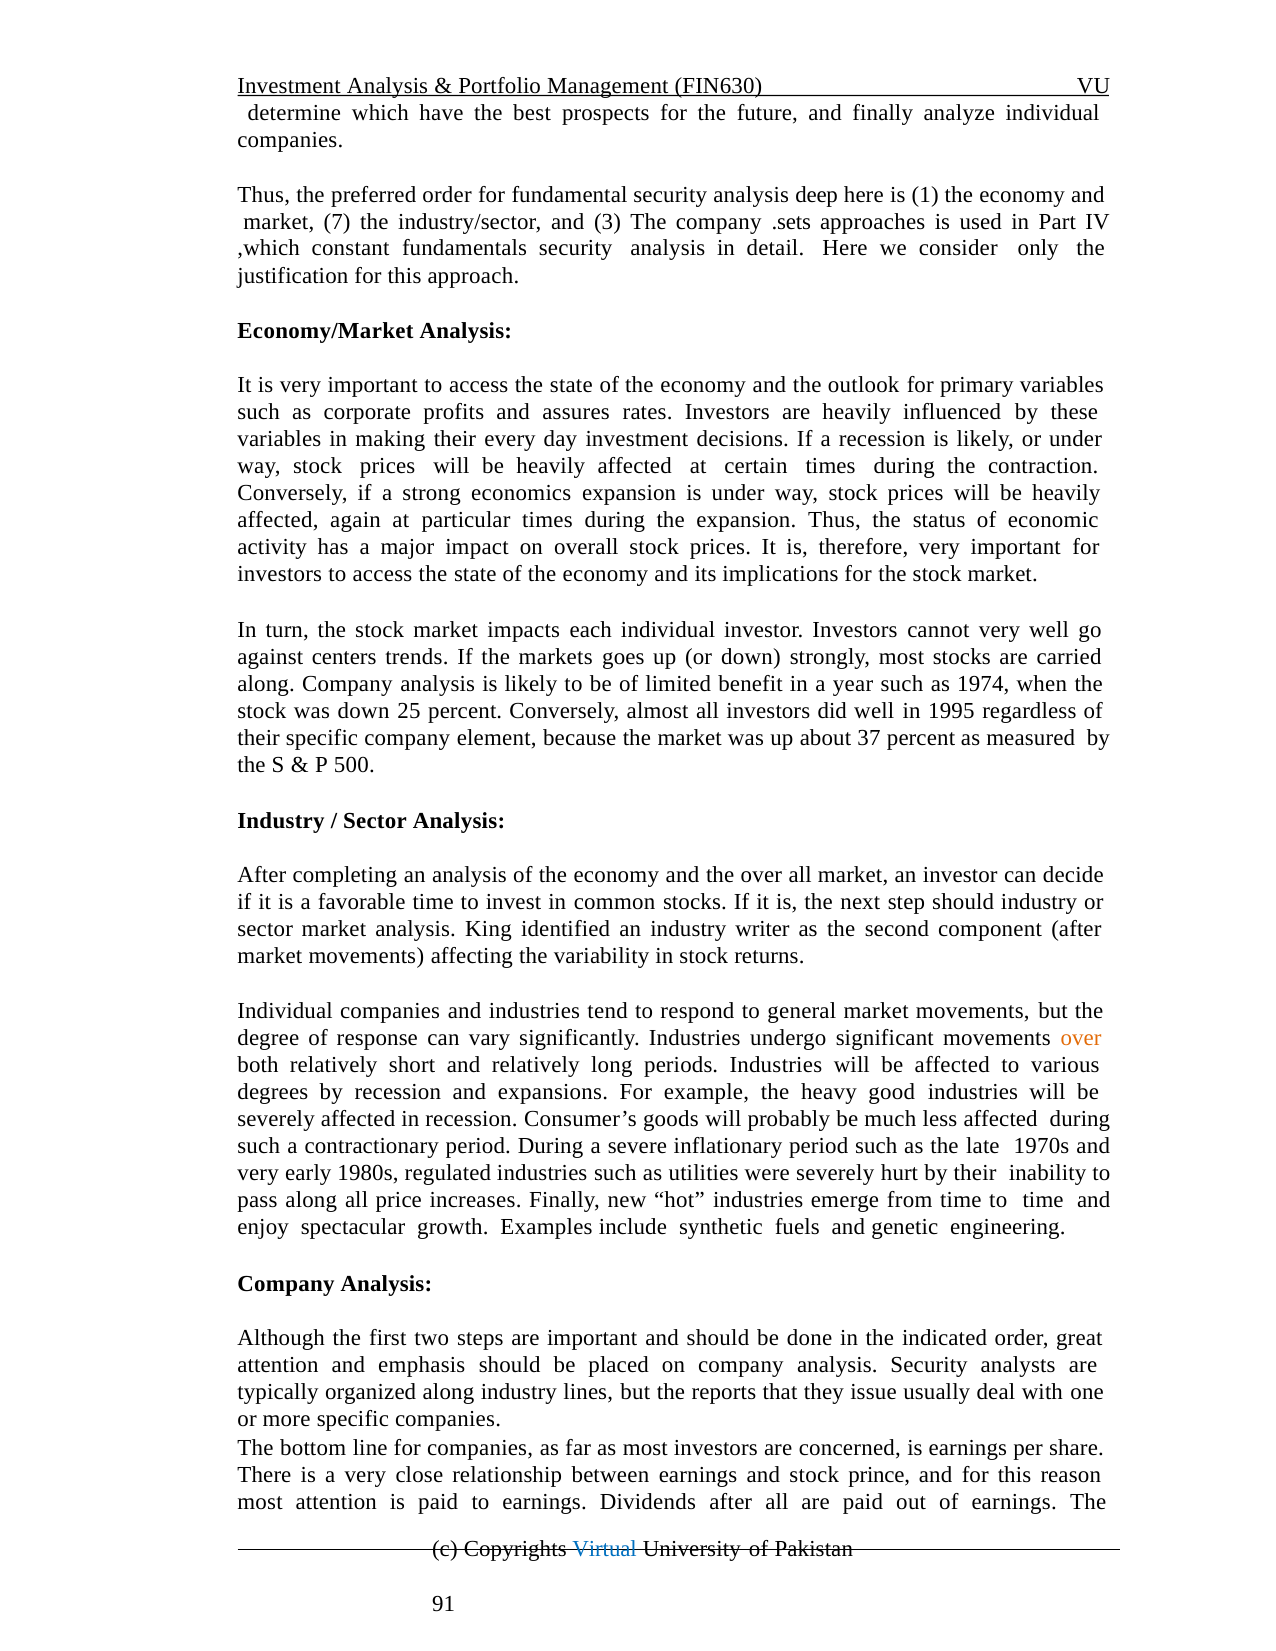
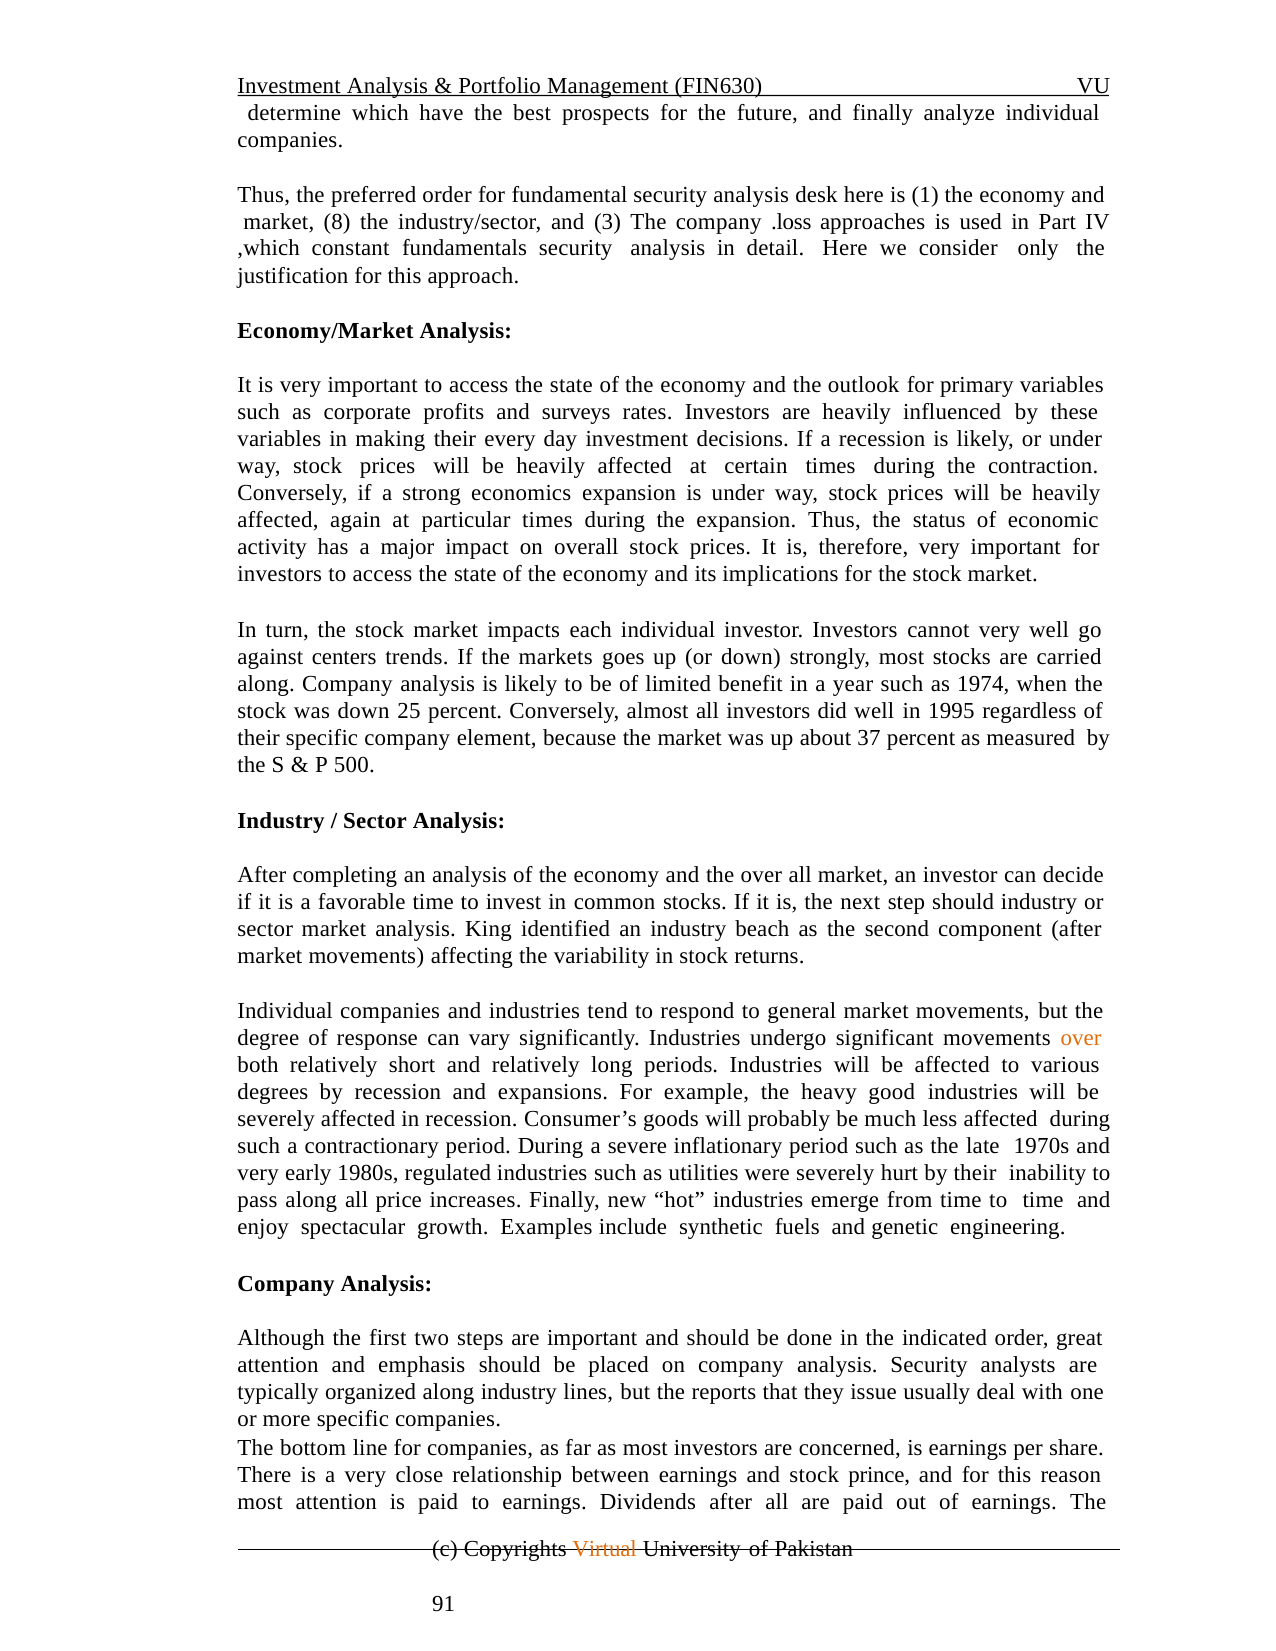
deep: deep -> desk
7: 7 -> 8
.sets: .sets -> .loss
assures: assures -> surveys
writer: writer -> beach
Virtual colour: blue -> orange
